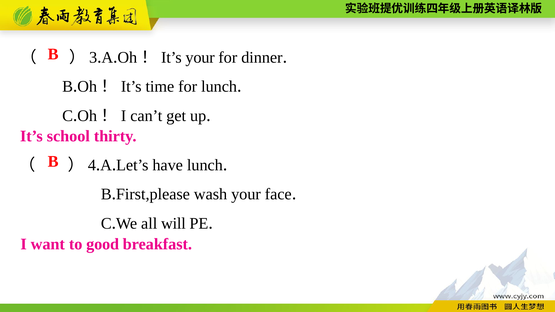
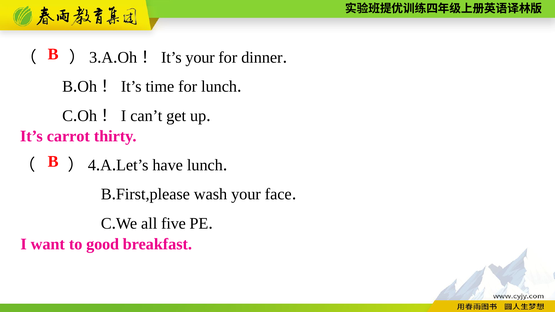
school: school -> carrot
will: will -> five
